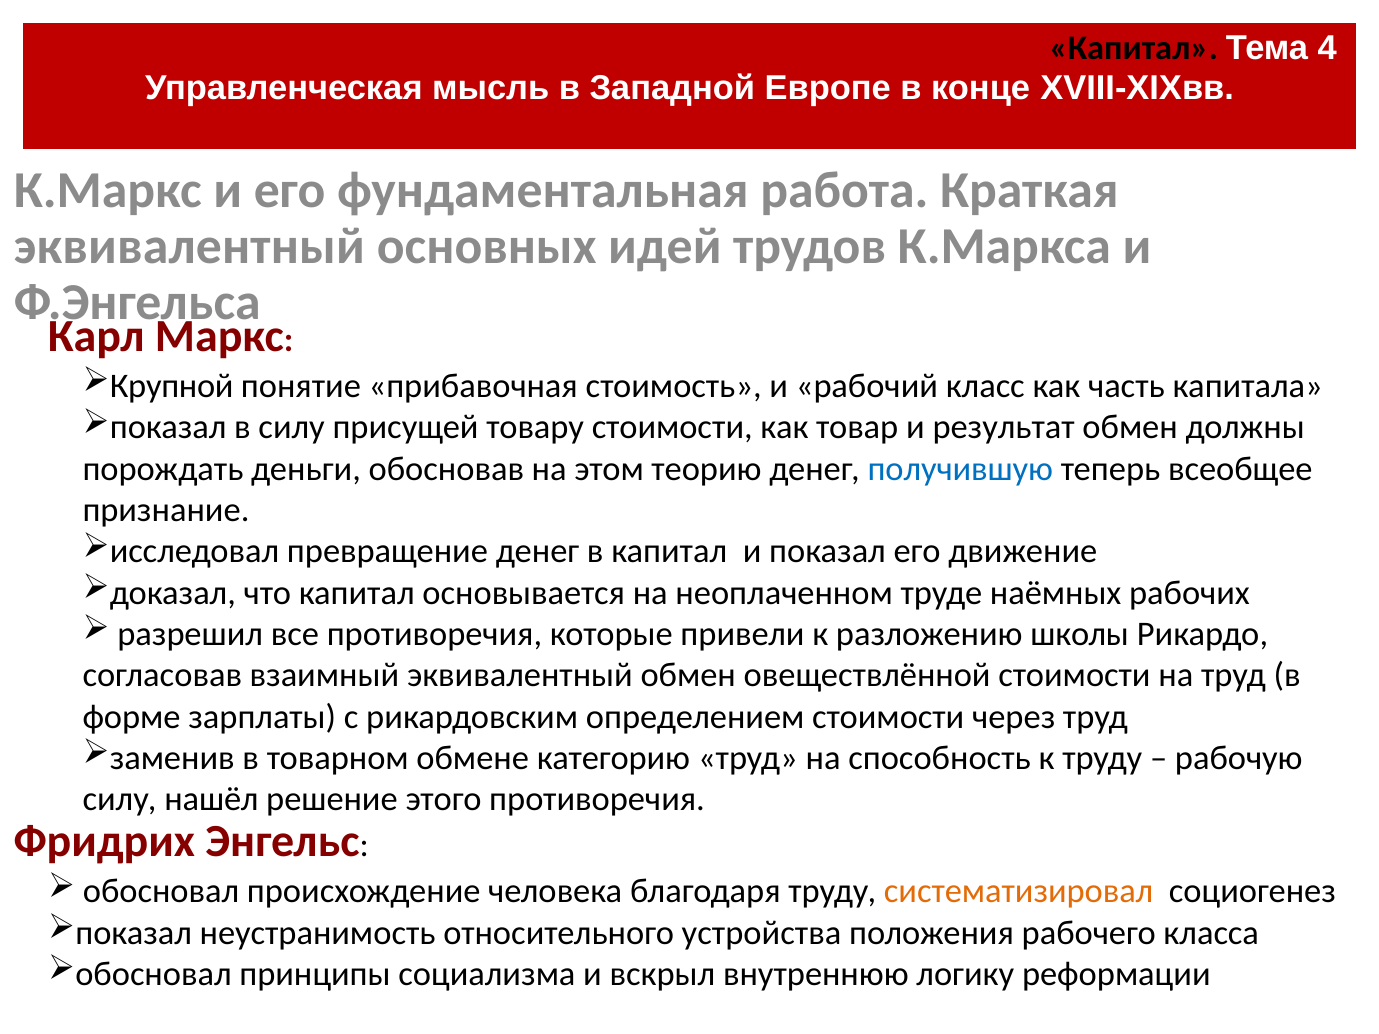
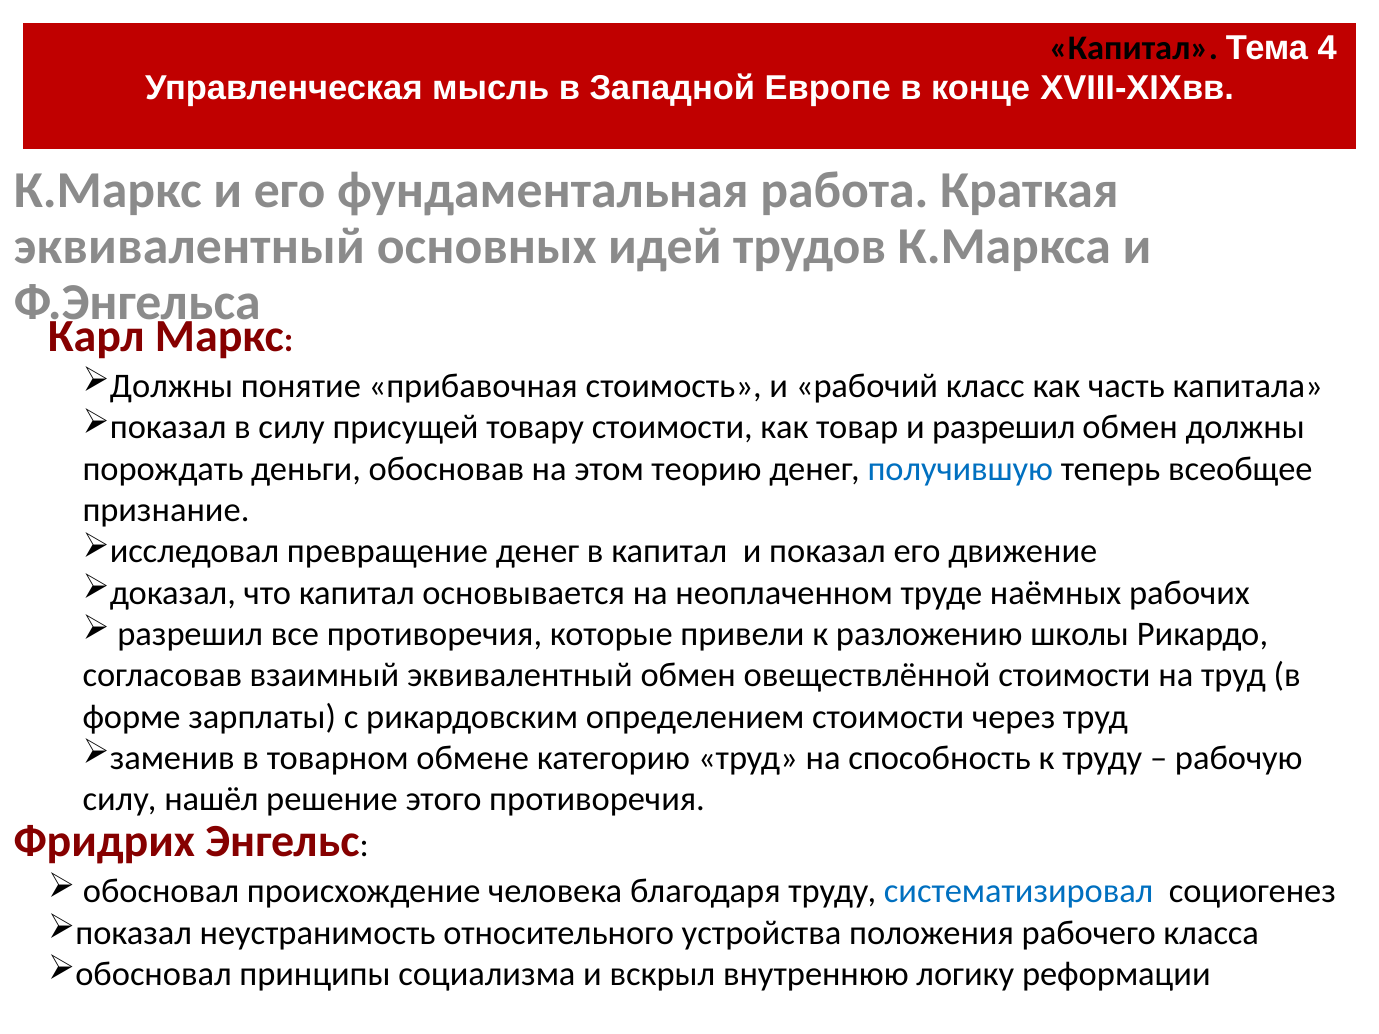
Крупной at (172, 386): Крупной -> Должны
и результат: результат -> разрешил
систематизировал colour: orange -> blue
